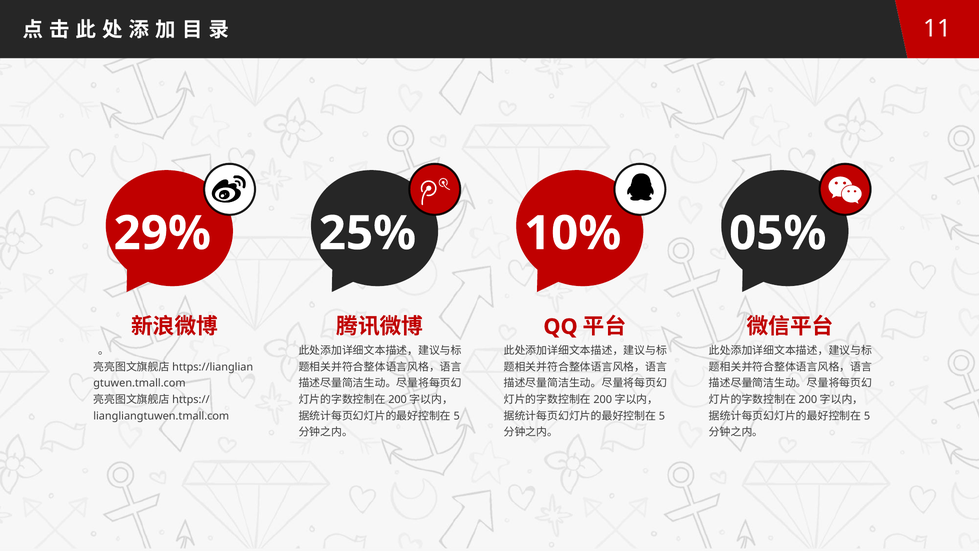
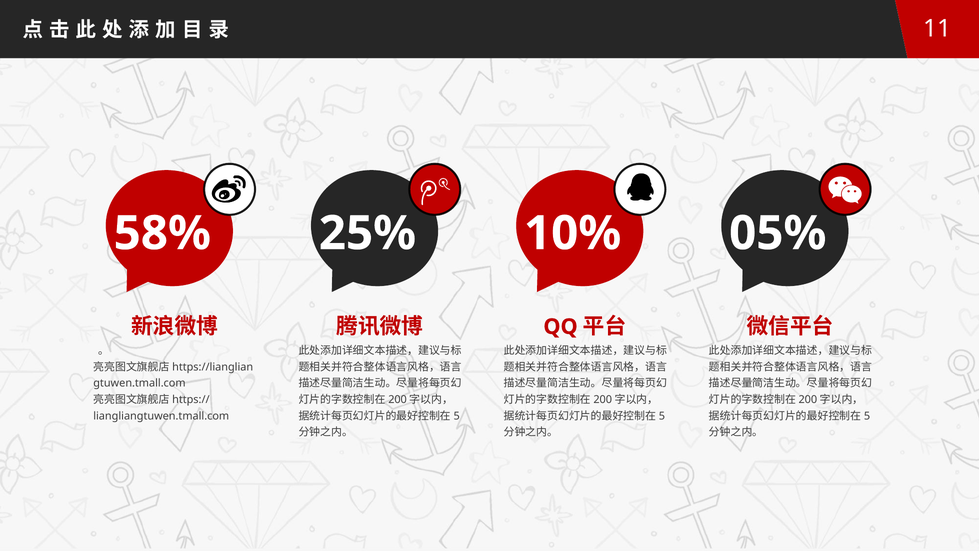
29%: 29% -> 58%
